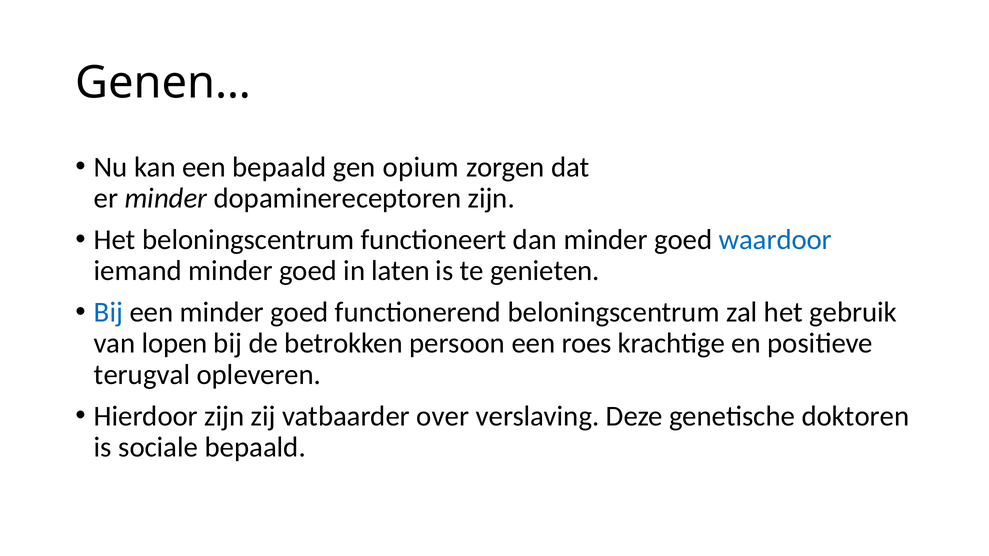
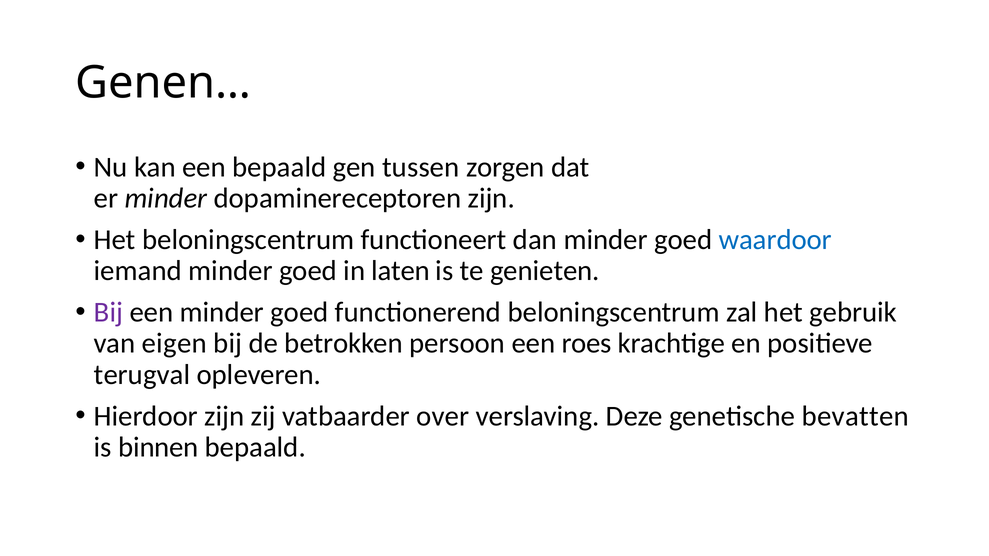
opium: opium -> tussen
Bij at (109, 312) colour: blue -> purple
lopen: lopen -> eigen
doktoren: doktoren -> bevatten
sociale: sociale -> binnen
